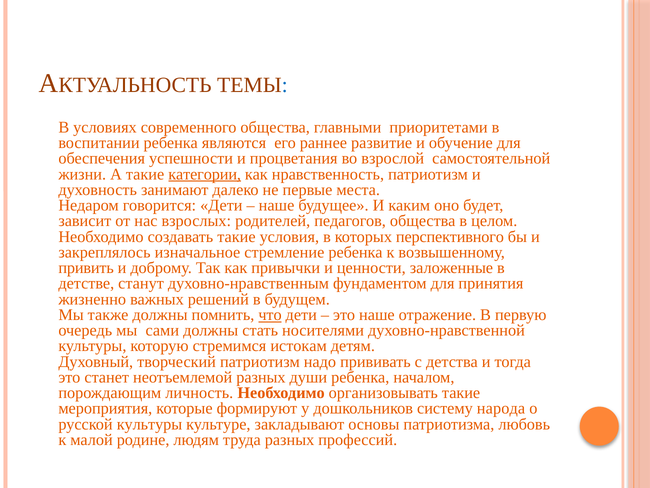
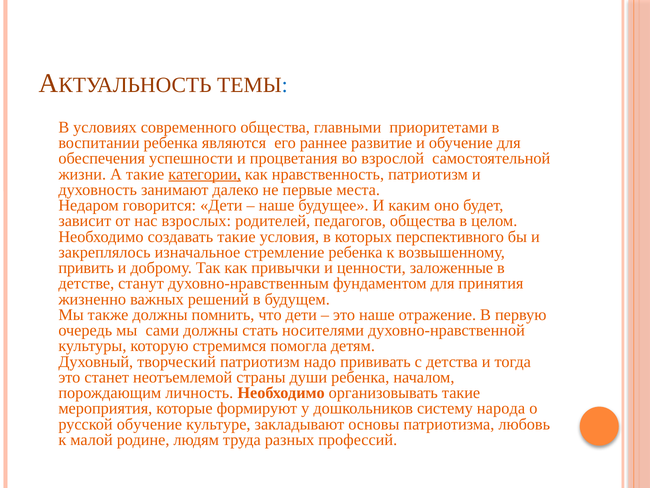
что underline: present -> none
истокам: истокам -> помогла
неотъемлемой разных: разных -> страны
русской культуры: культуры -> обучение
